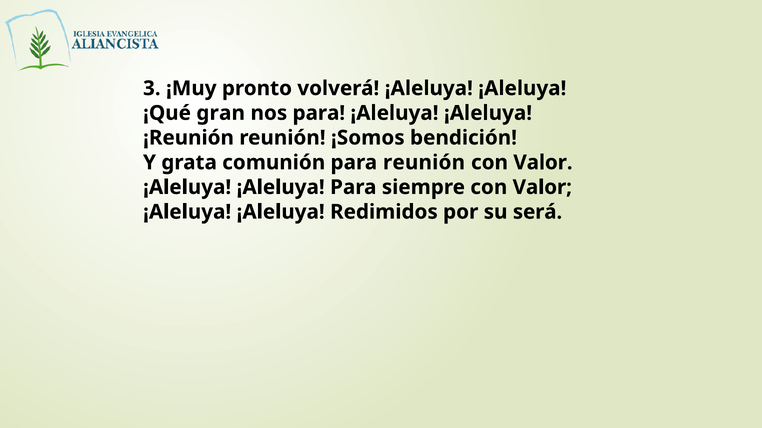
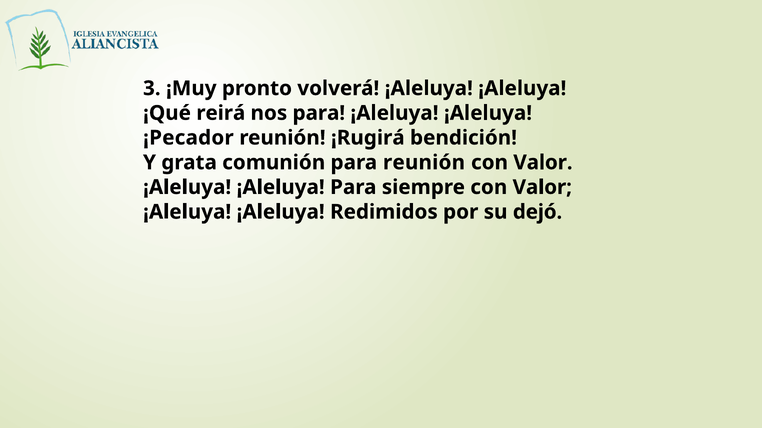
gran: gran -> reirá
¡Reunión: ¡Reunión -> ¡Pecador
¡Somos: ¡Somos -> ¡Rugirá
será: será -> dejó
